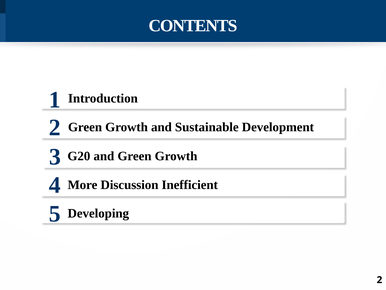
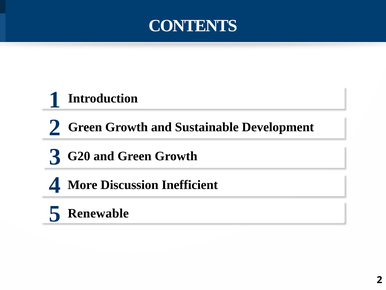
Developing: Developing -> Renewable
